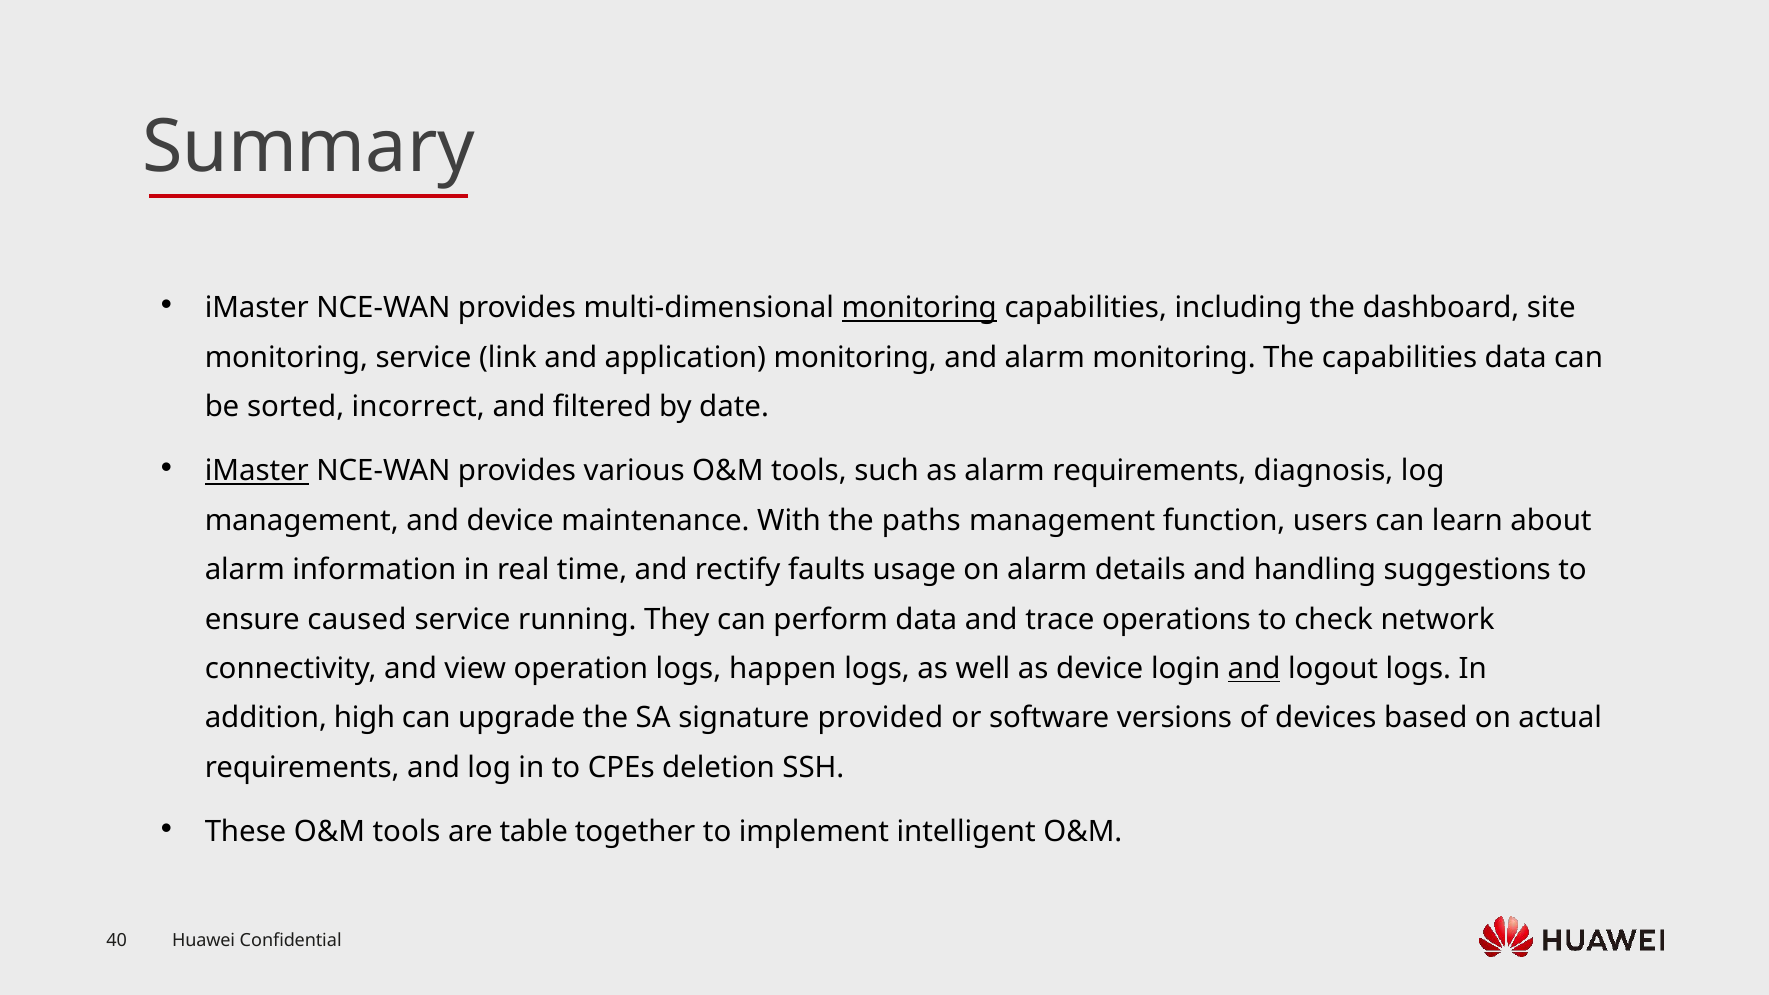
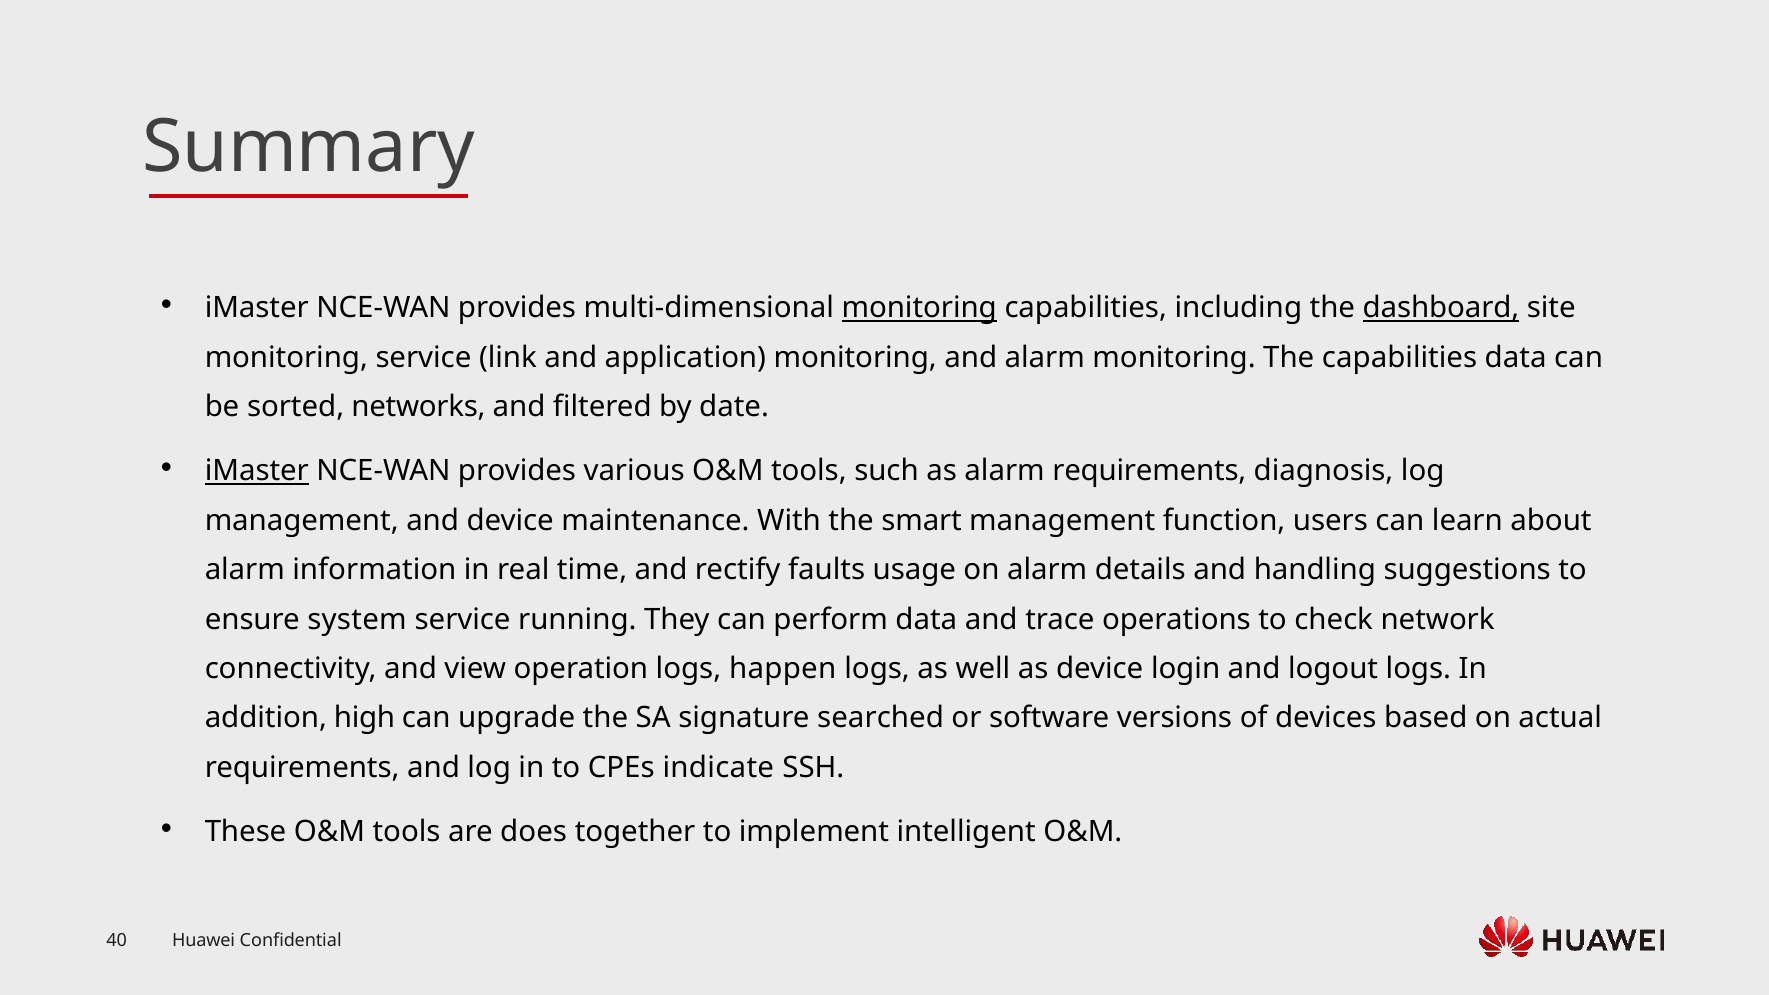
dashboard underline: none -> present
incorrect: incorrect -> networks
paths: paths -> smart
caused: caused -> system
and at (1254, 669) underline: present -> none
provided: provided -> searched
deletion: deletion -> indicate
table: table -> does
